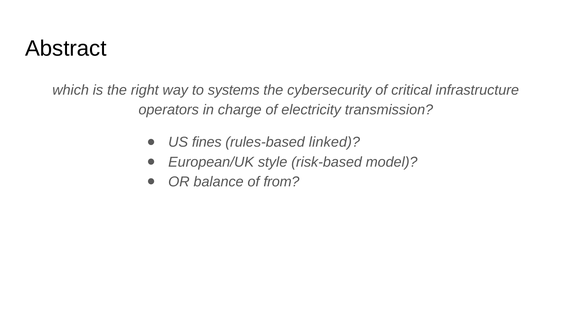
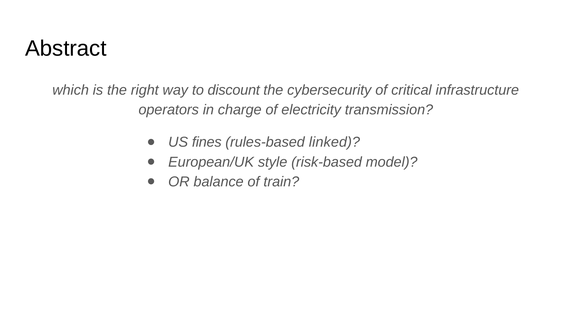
systems: systems -> discount
from: from -> train
